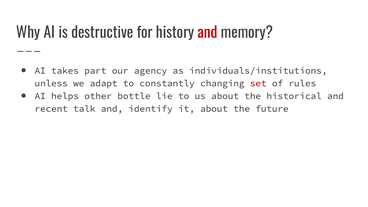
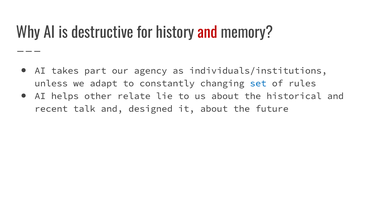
set colour: red -> blue
bottle: bottle -> relate
identify: identify -> designed
